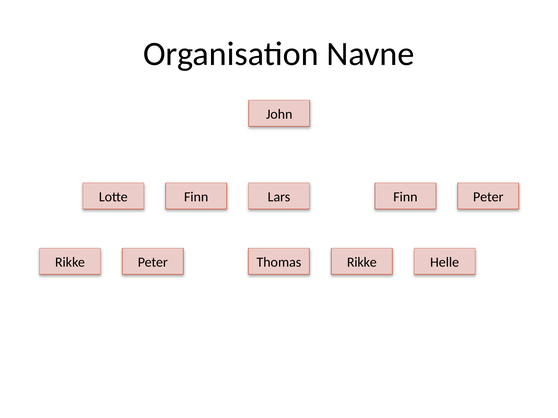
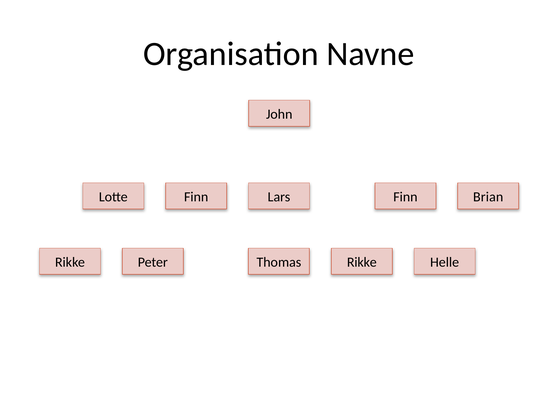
Finn Peter: Peter -> Brian
